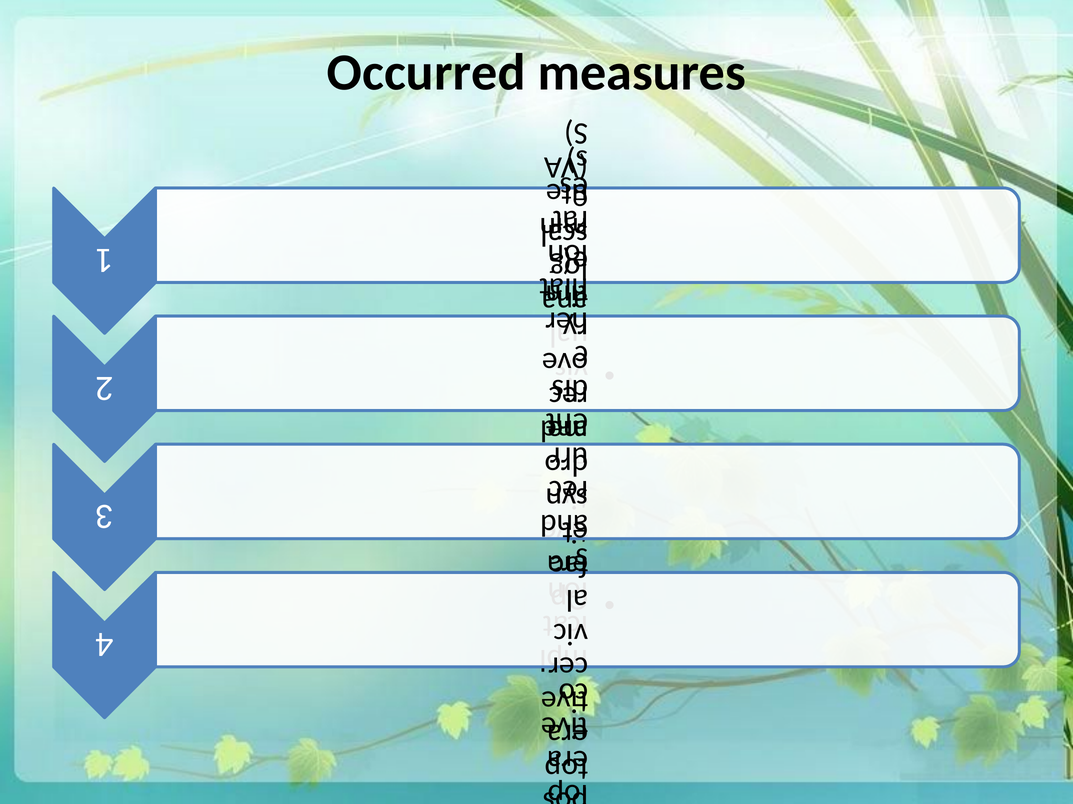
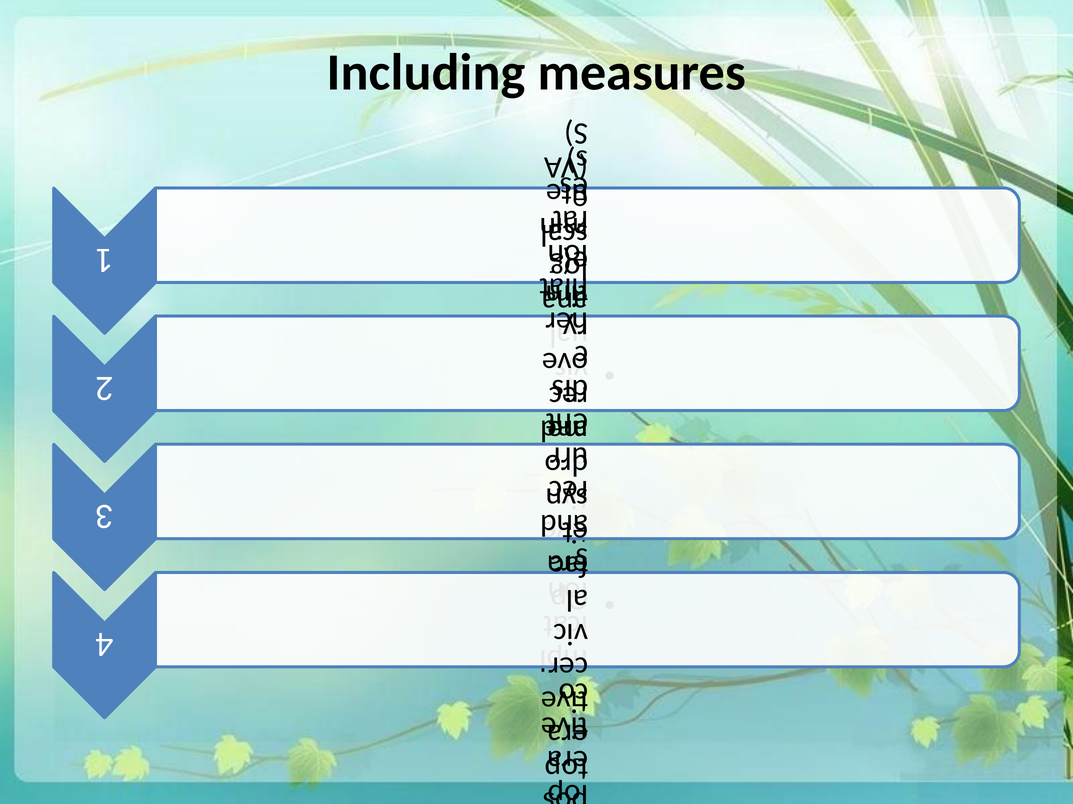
Occurred: Occurred -> Including
